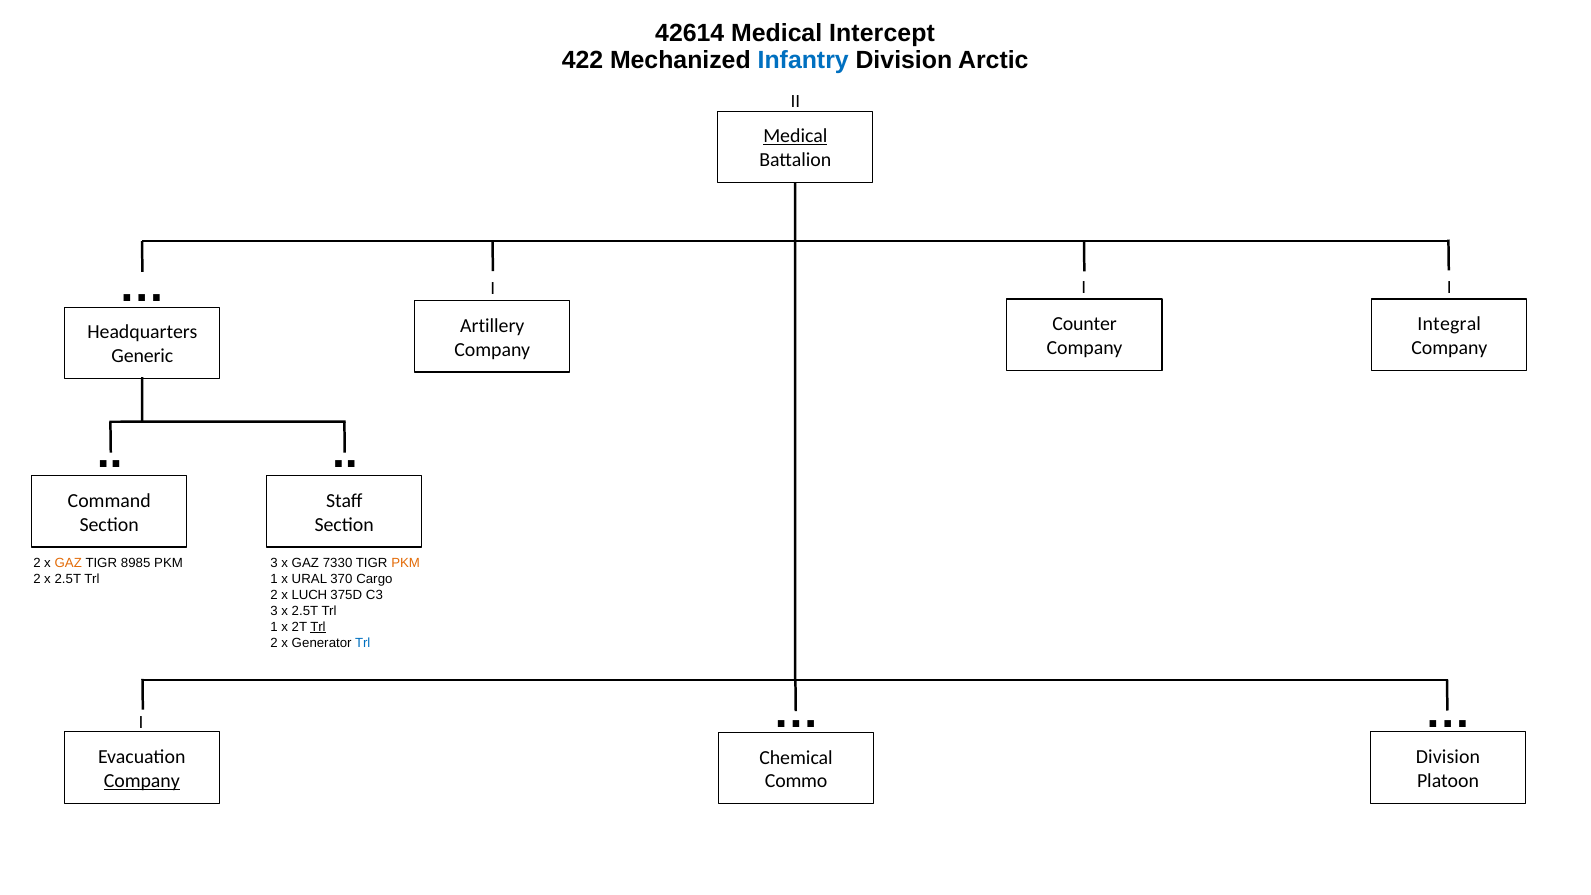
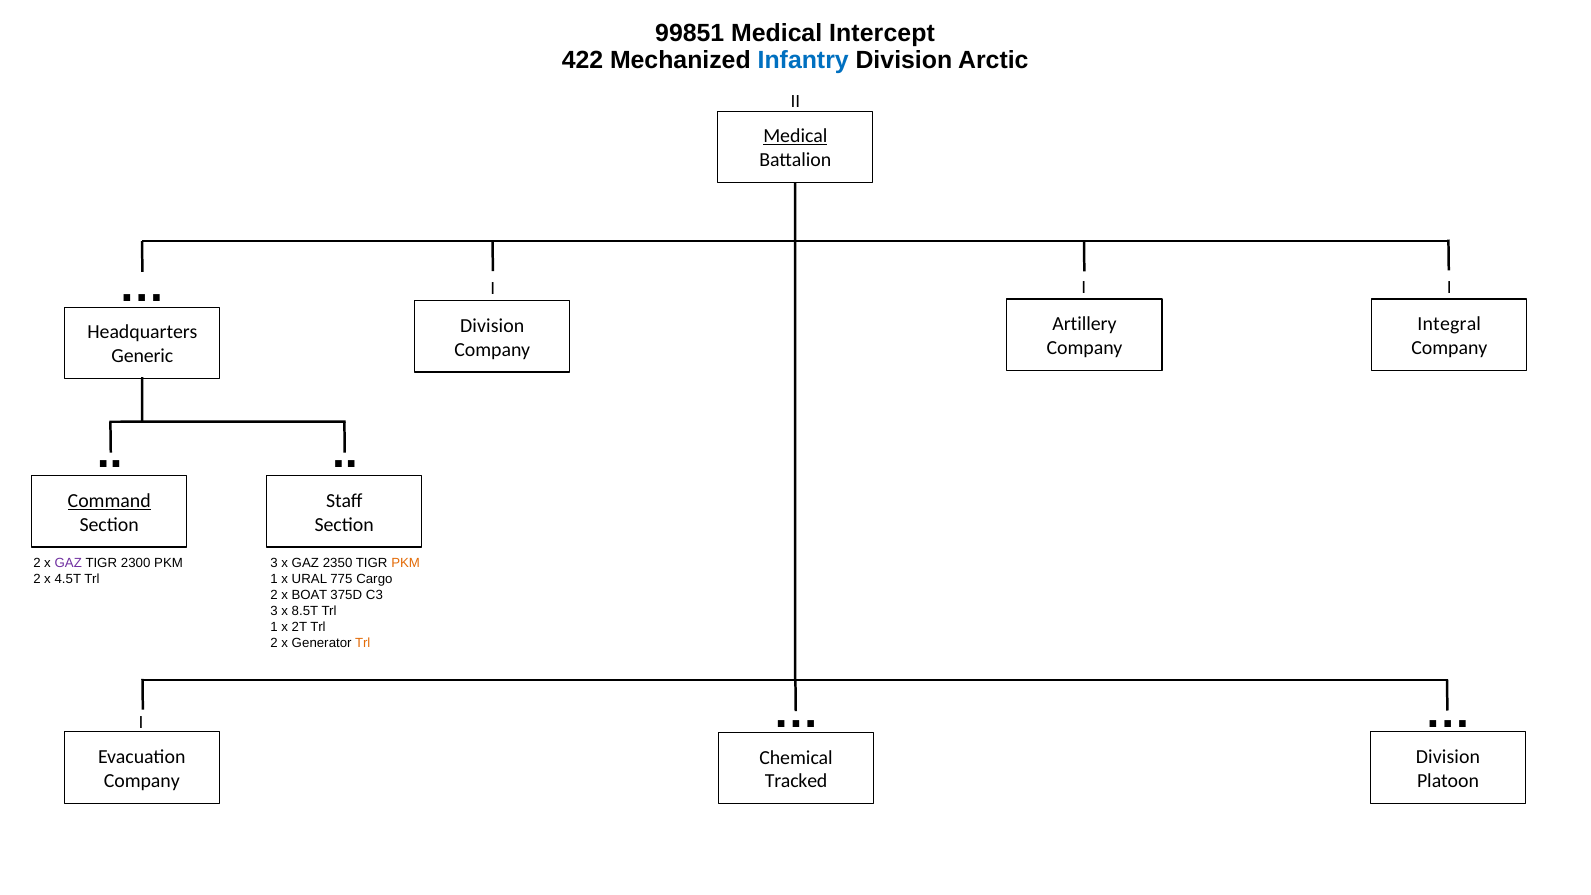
42614: 42614 -> 99851
Counter: Counter -> Artillery
Artillery at (492, 326): Artillery -> Division
Command underline: none -> present
GAZ at (68, 563) colour: orange -> purple
8985: 8985 -> 2300
7330: 7330 -> 2350
2 x 2.5T: 2.5T -> 4.5T
370: 370 -> 775
LUCH: LUCH -> BOAT
3 x 2.5T: 2.5T -> 8.5T
Trl at (318, 627) underline: present -> none
Trl at (363, 643) colour: blue -> orange
Company at (142, 781) underline: present -> none
Commo: Commo -> Tracked
